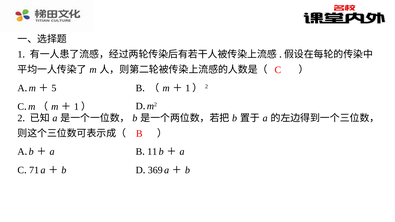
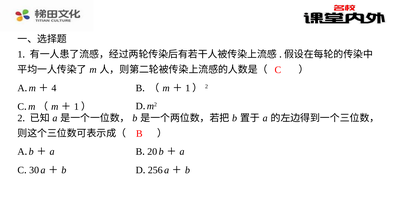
5: 5 -> 4
11: 11 -> 20
71: 71 -> 30
369: 369 -> 256
